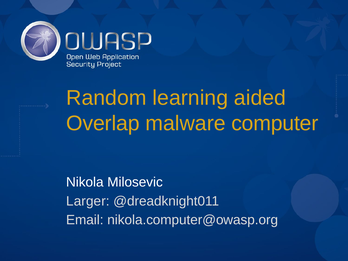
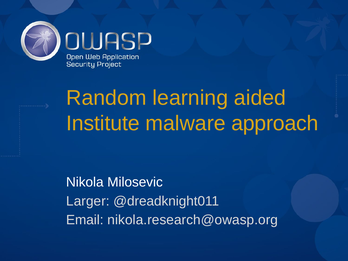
Overlap: Overlap -> Institute
computer: computer -> approach
nikola.computer@owasp.org: nikola.computer@owasp.org -> nikola.research@owasp.org
